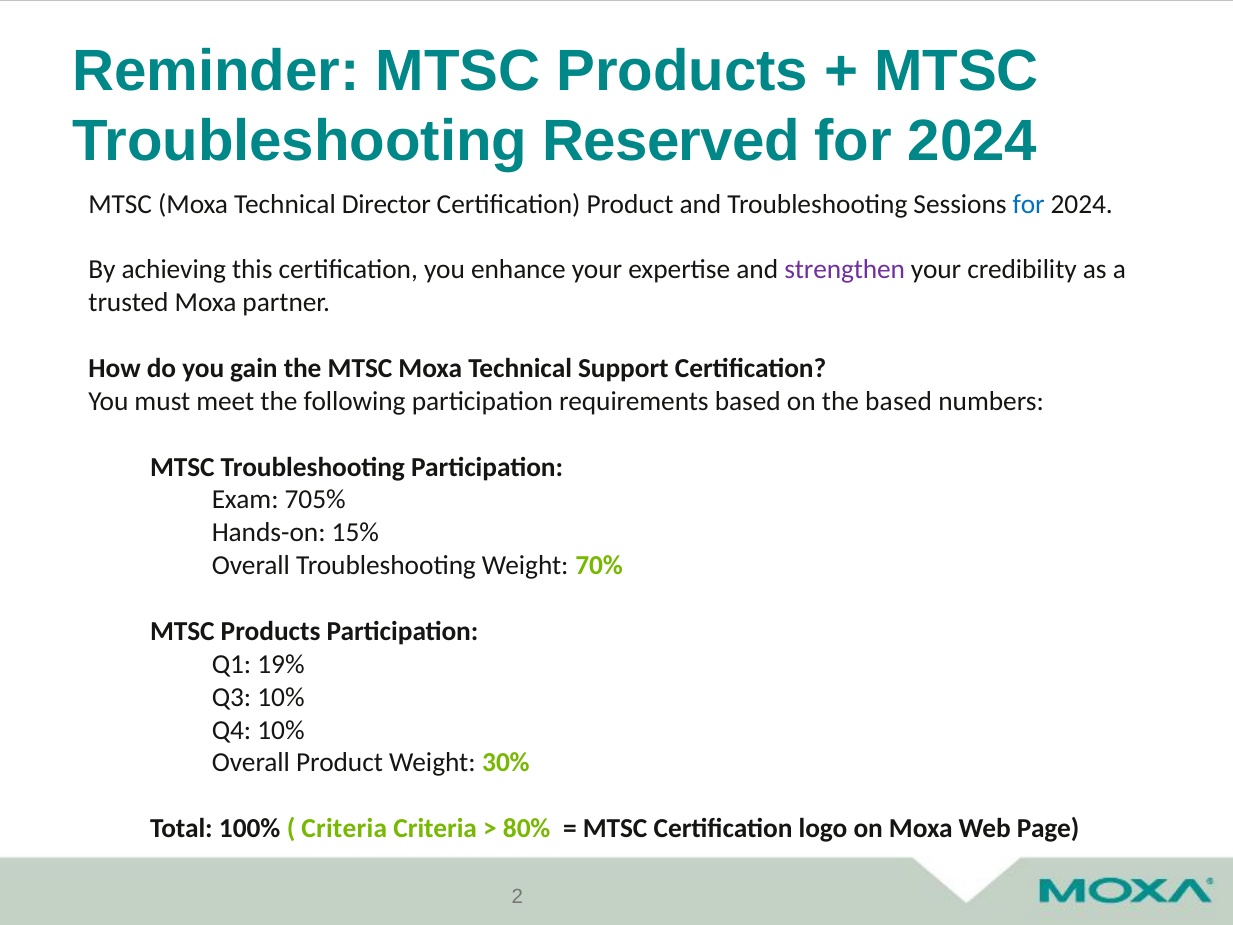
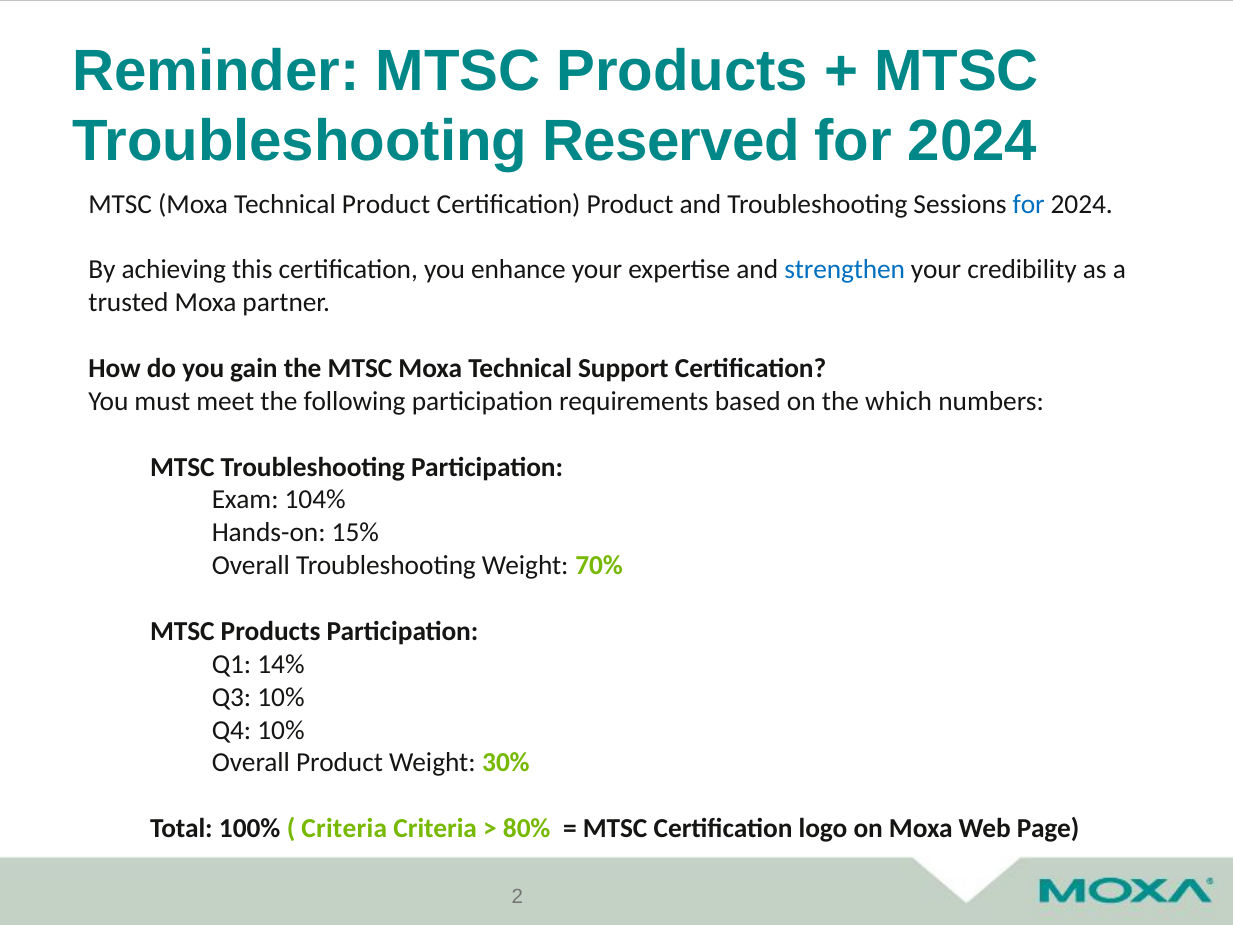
Technical Director: Director -> Product
strengthen colour: purple -> blue
the based: based -> which
705%: 705% -> 104%
19%: 19% -> 14%
